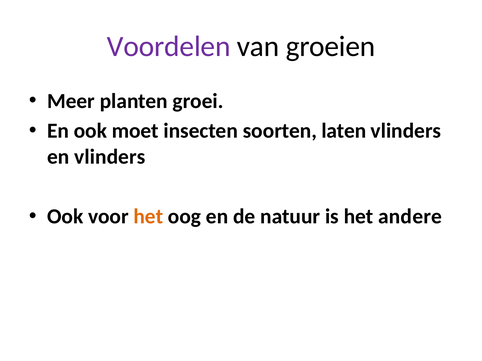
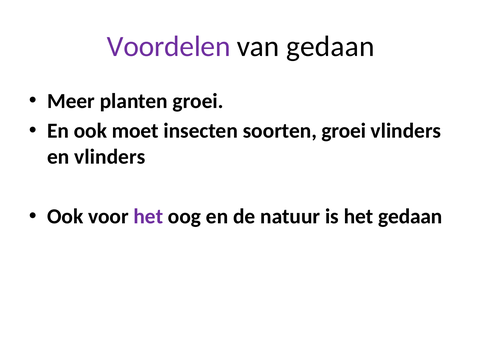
van groeien: groeien -> gedaan
soorten laten: laten -> groei
het at (148, 217) colour: orange -> purple
het andere: andere -> gedaan
